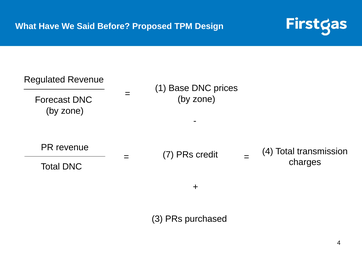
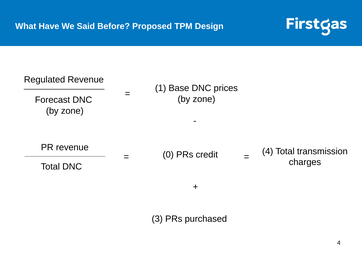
7: 7 -> 0
